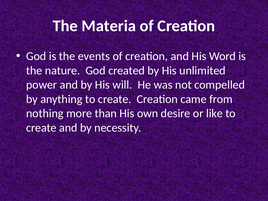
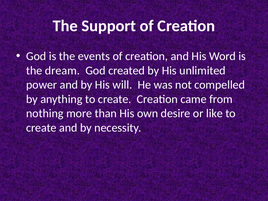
Materia: Materia -> Support
nature: nature -> dream
